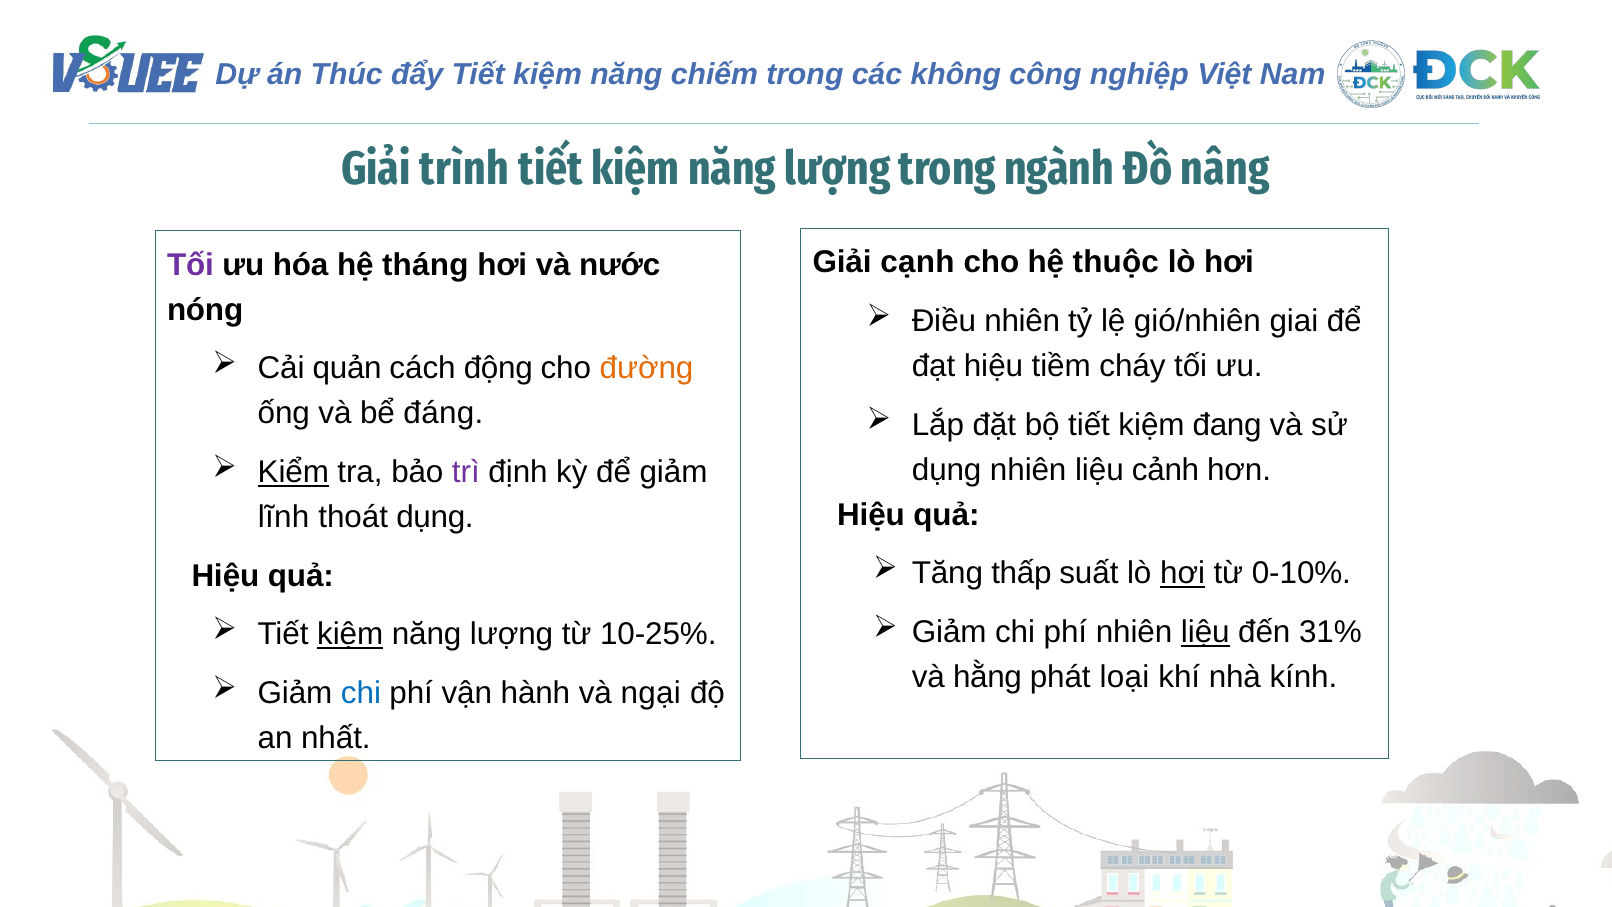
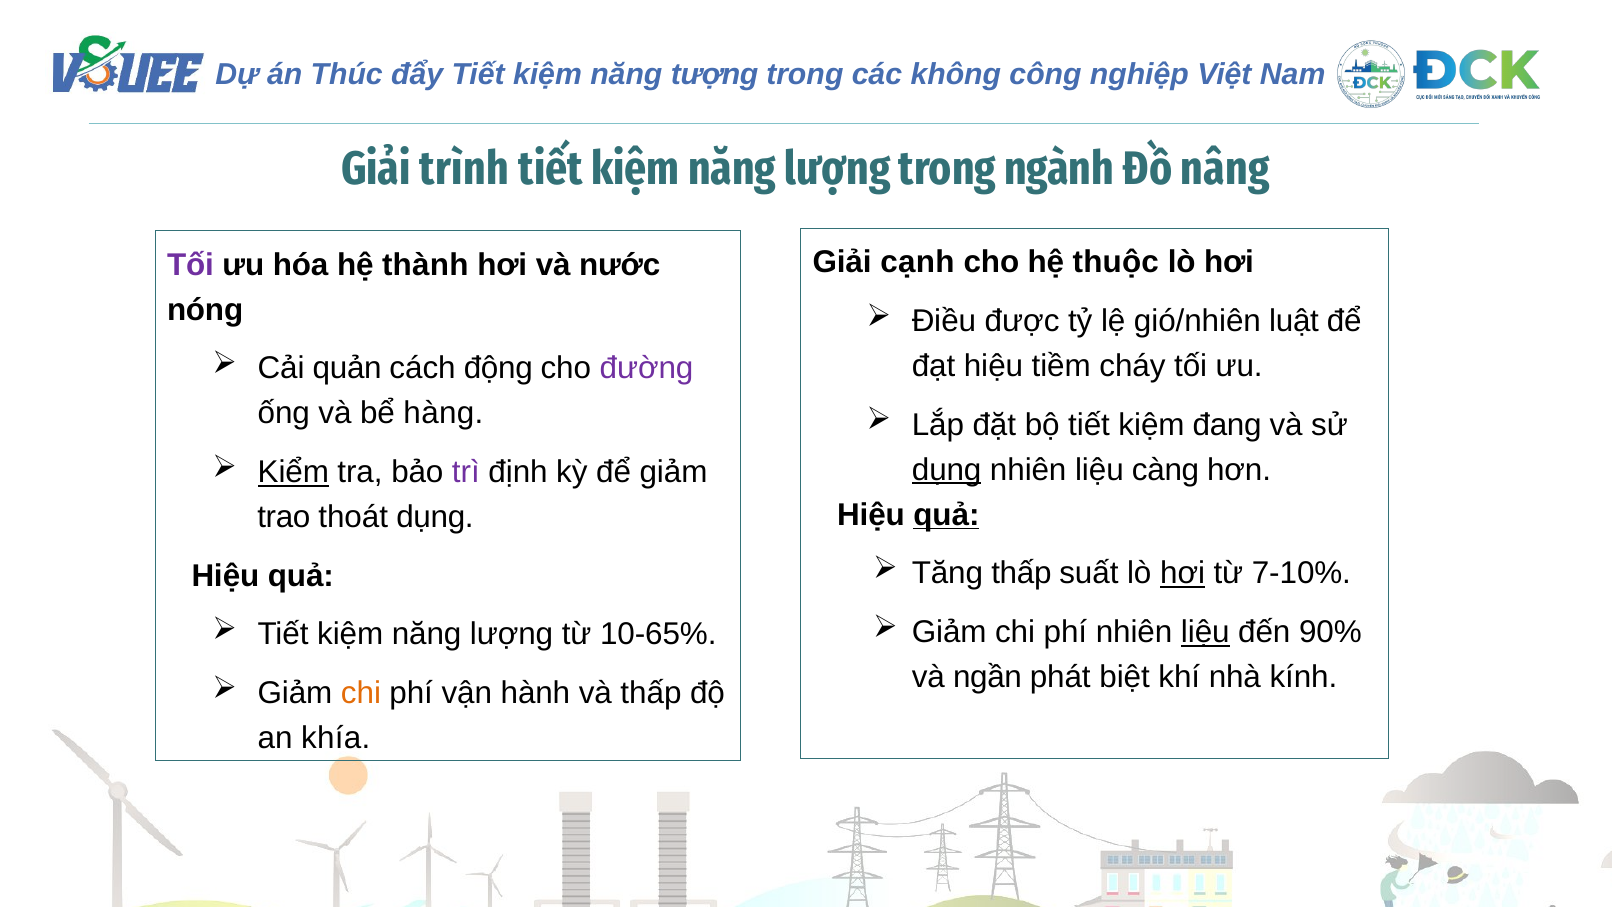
chiếm: chiếm -> tượng
tháng: tháng -> thành
Điều nhiên: nhiên -> được
giai: giai -> luật
đường colour: orange -> purple
đáng: đáng -> hàng
dụng at (947, 470) underline: none -> present
cảnh: cảnh -> càng
quả at (946, 515) underline: none -> present
lĩnh: lĩnh -> trao
0-10%: 0-10% -> 7-10%
31%: 31% -> 90%
kiệm at (350, 634) underline: present -> none
10-25%: 10-25% -> 10-65%
hằng: hằng -> ngần
loại: loại -> biệt
chi at (361, 693) colour: blue -> orange
và ngại: ngại -> thấp
nhất: nhất -> khía
